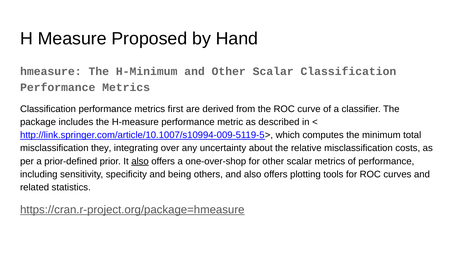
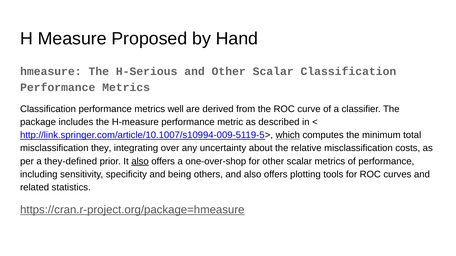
H-Minimum: H-Minimum -> H-Serious
first: first -> well
which underline: none -> present
prior-defined: prior-defined -> they-defined
